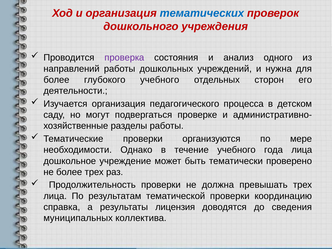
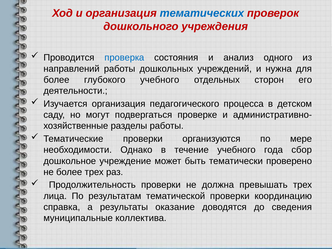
проверка colour: purple -> blue
года лица: лица -> сбор
лицензия: лицензия -> оказание
муниципальных: муниципальных -> муниципальные
